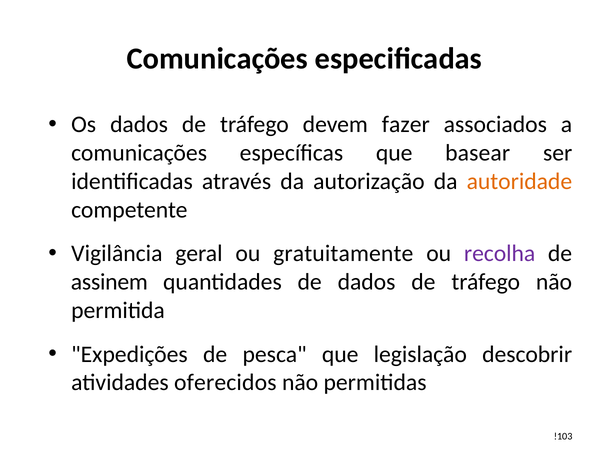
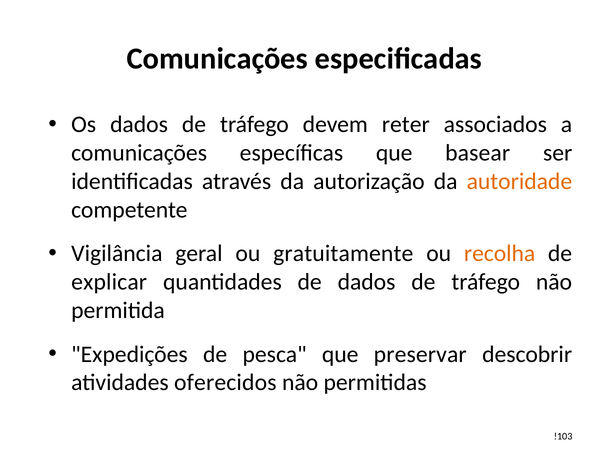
fazer: fazer -> reter
recolha colour: purple -> orange
assinem: assinem -> explicar
legislação: legislação -> preservar
